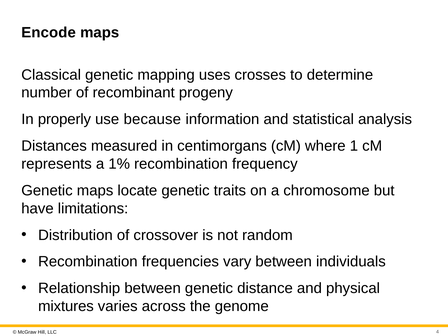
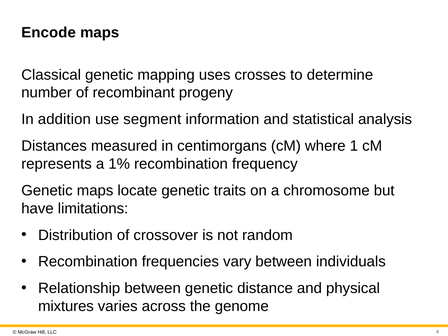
properly: properly -> addition
because: because -> segment
